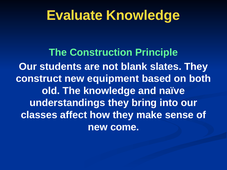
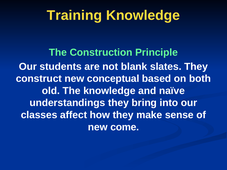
Evaluate: Evaluate -> Training
equipment: equipment -> conceptual
